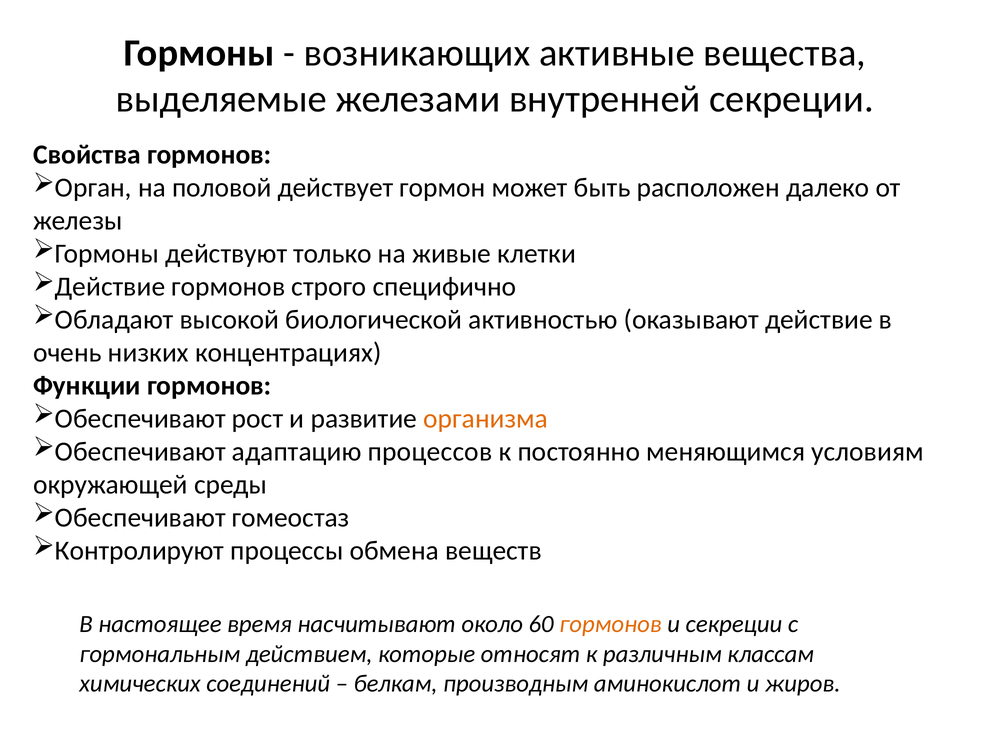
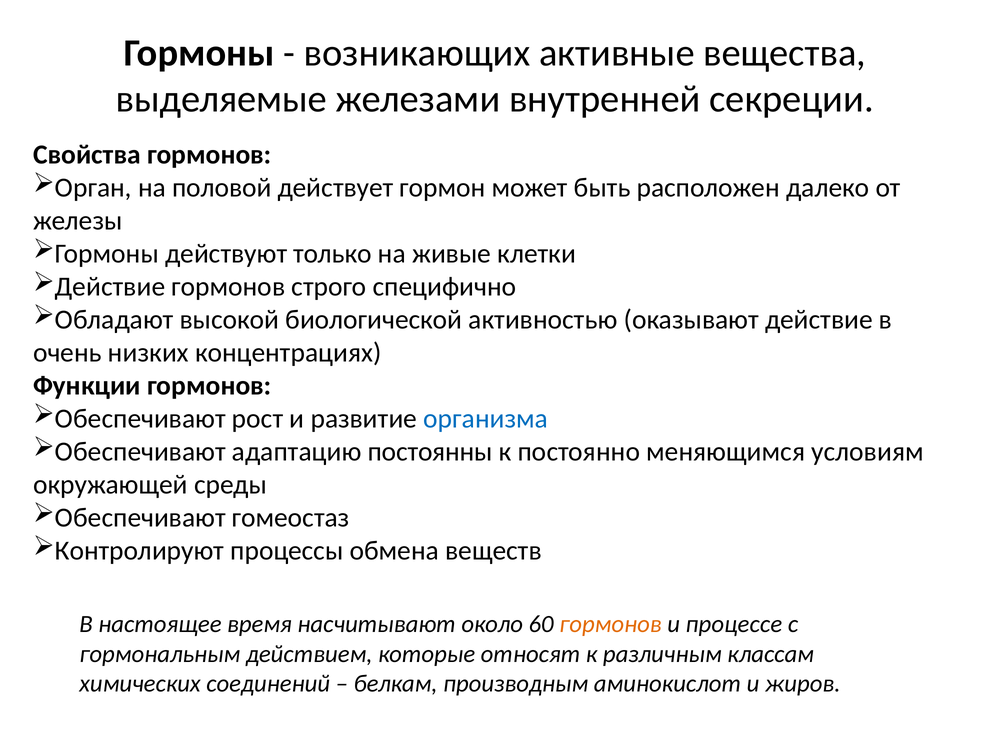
организма colour: orange -> blue
процессов: процессов -> постоянны
и секреции: секреции -> процессе
